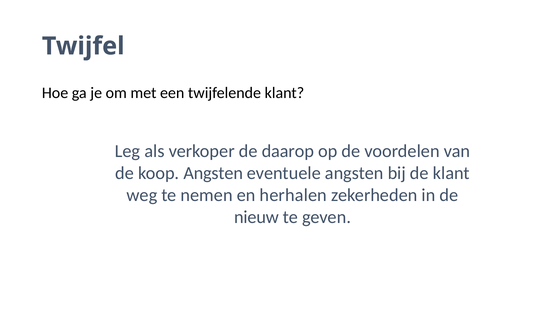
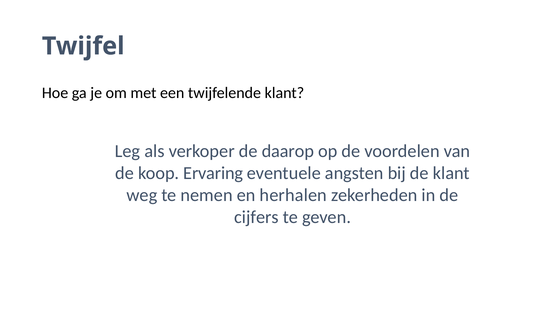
koop Angsten: Angsten -> Ervaring
nieuw: nieuw -> cijfers
